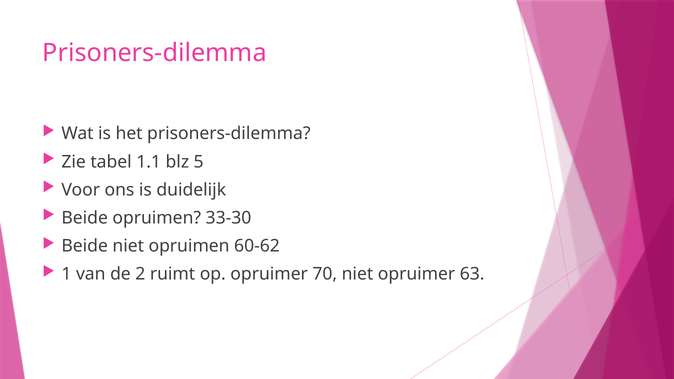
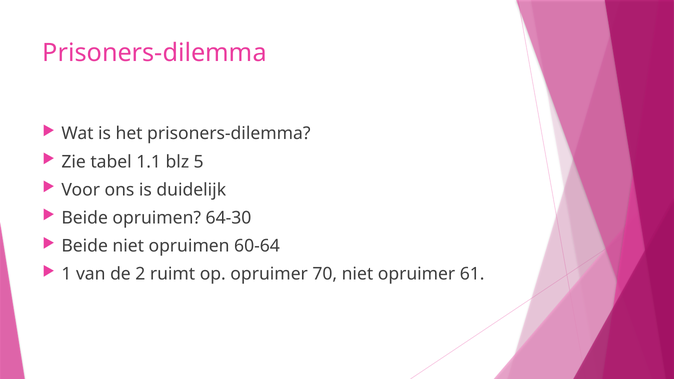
33-30: 33-30 -> 64-30
60-62: 60-62 -> 60-64
63: 63 -> 61
